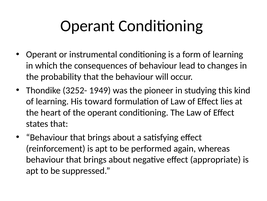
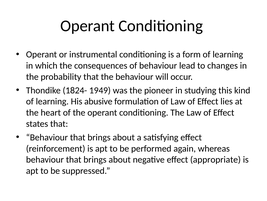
3252-: 3252- -> 1824-
toward: toward -> abusive
